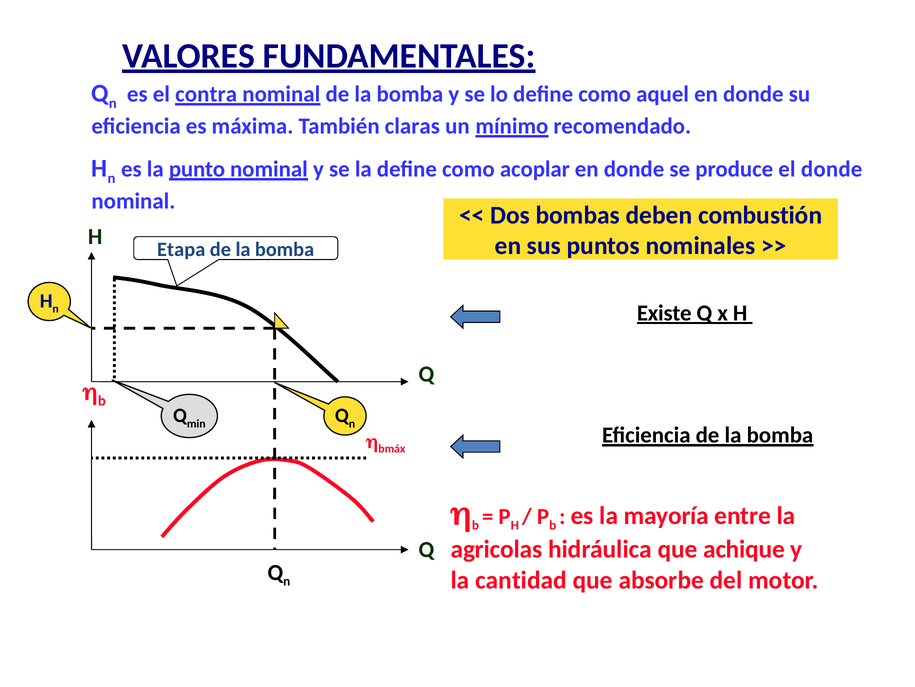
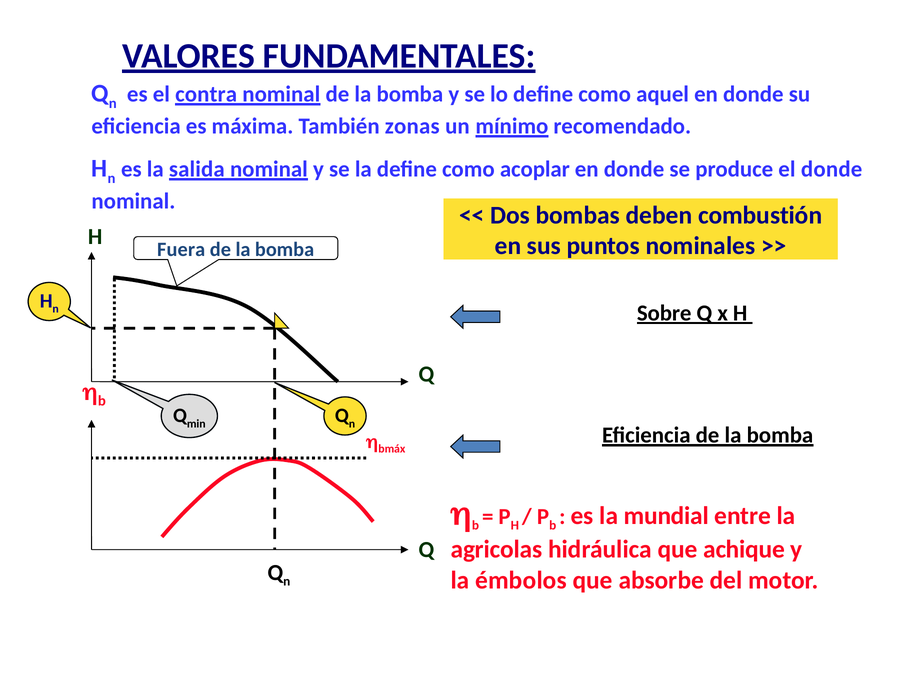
claras: claras -> zonas
punto: punto -> salida
Etapa: Etapa -> Fuera
Existe: Existe -> Sobre
mayoría: mayoría -> mundial
cantidad: cantidad -> émbolos
